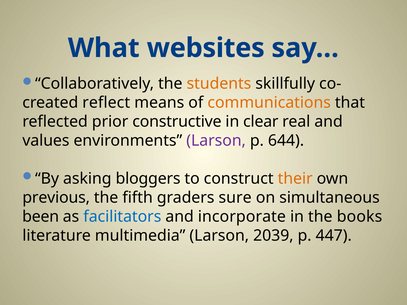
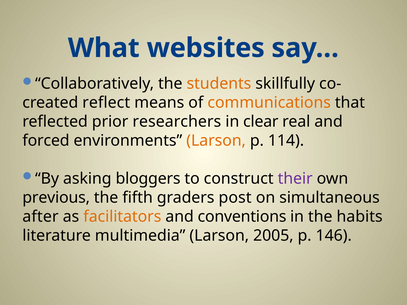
constructive: constructive -> researchers
values: values -> forced
Larson at (216, 141) colour: purple -> orange
644: 644 -> 114
their colour: orange -> purple
sure: sure -> post
been: been -> after
facilitators colour: blue -> orange
incorporate: incorporate -> conventions
books: books -> habits
2039: 2039 -> 2005
447: 447 -> 146
